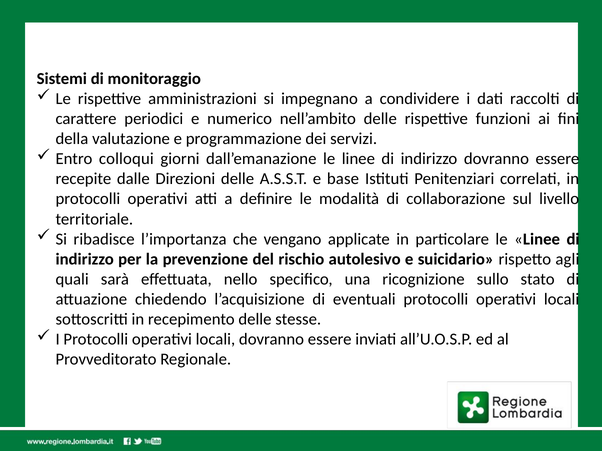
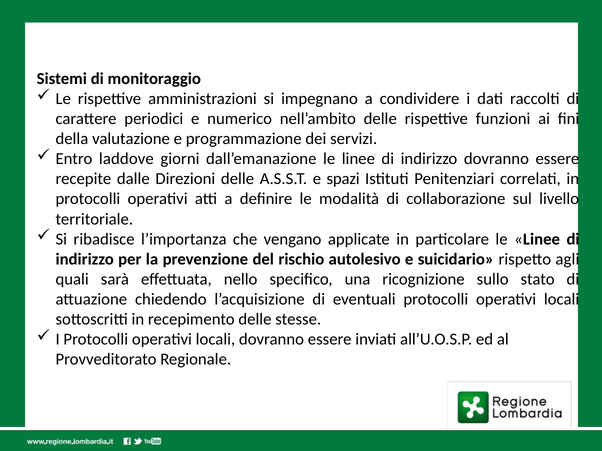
colloqui: colloqui -> laddove
base: base -> spazi
